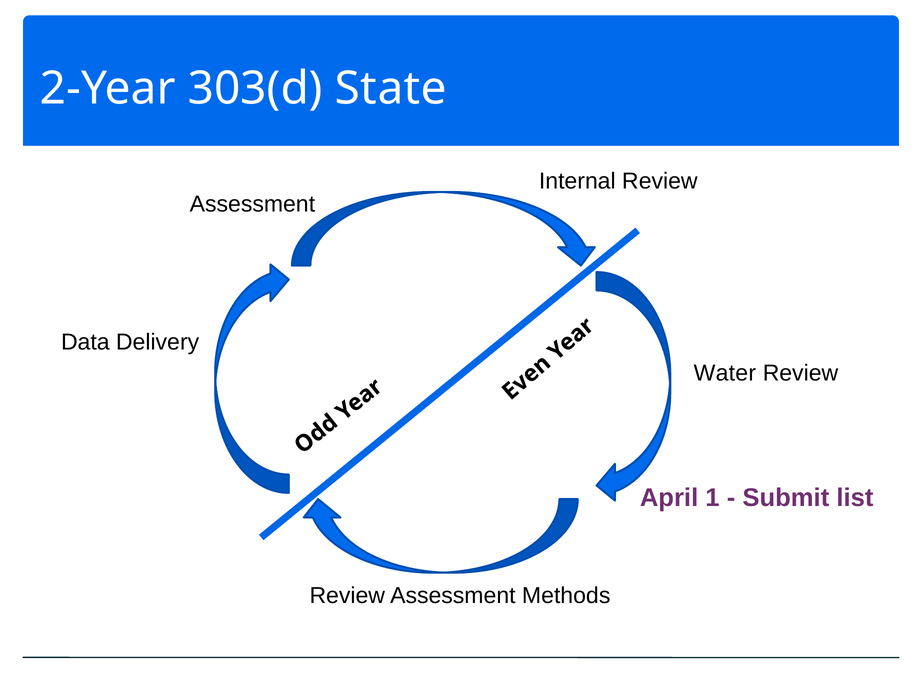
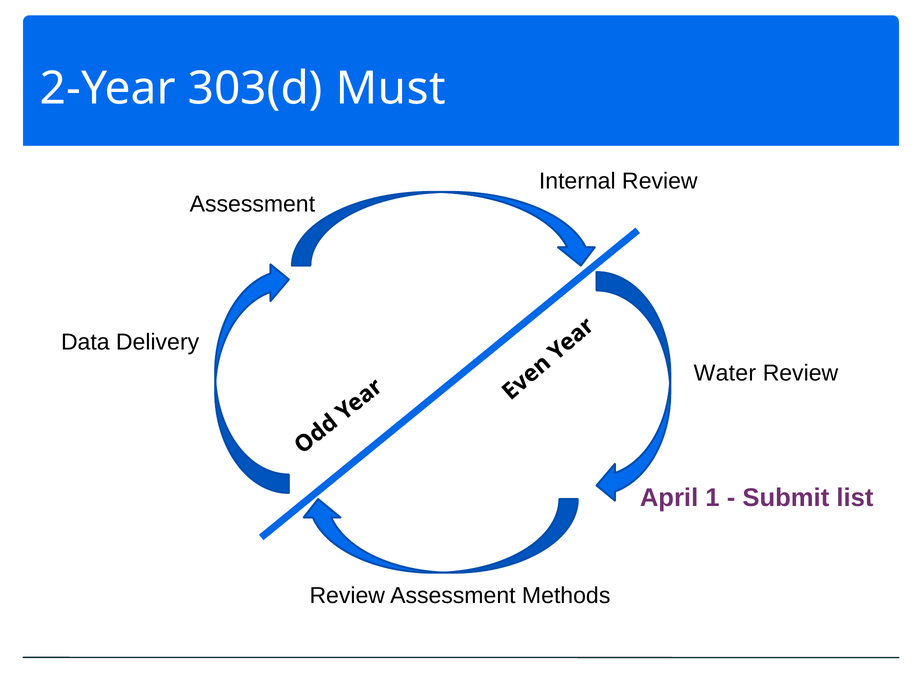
State: State -> Must
